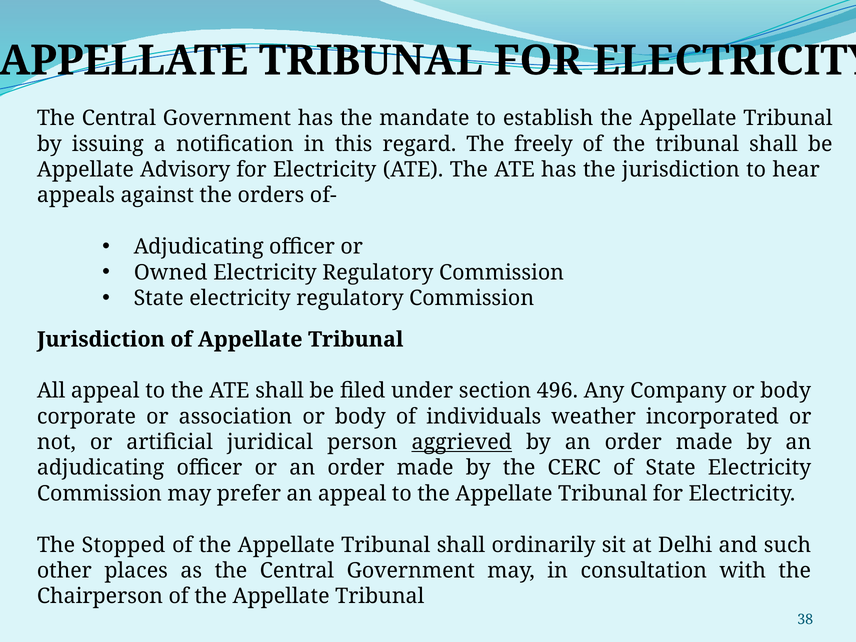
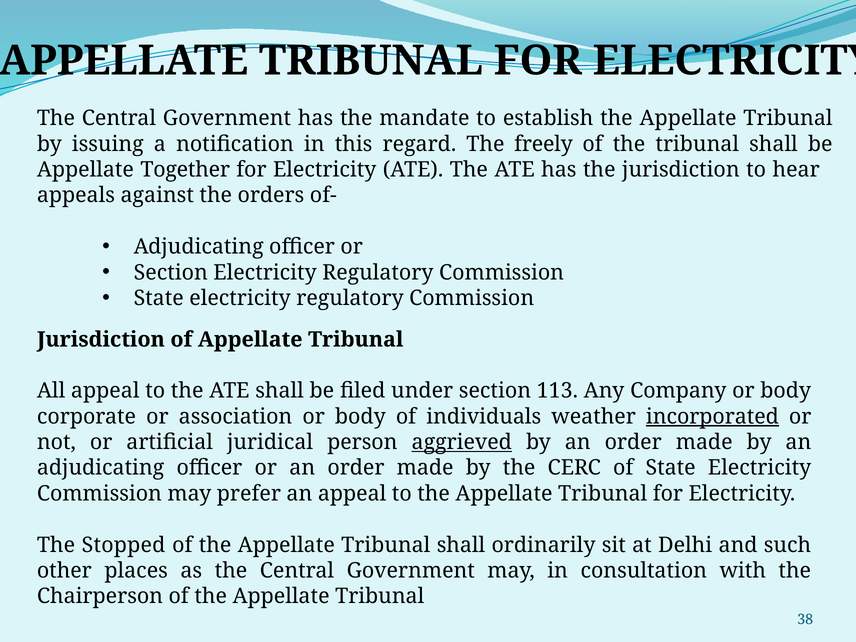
Advisory: Advisory -> Together
Owned at (171, 272): Owned -> Section
496: 496 -> 113
incorporated underline: none -> present
